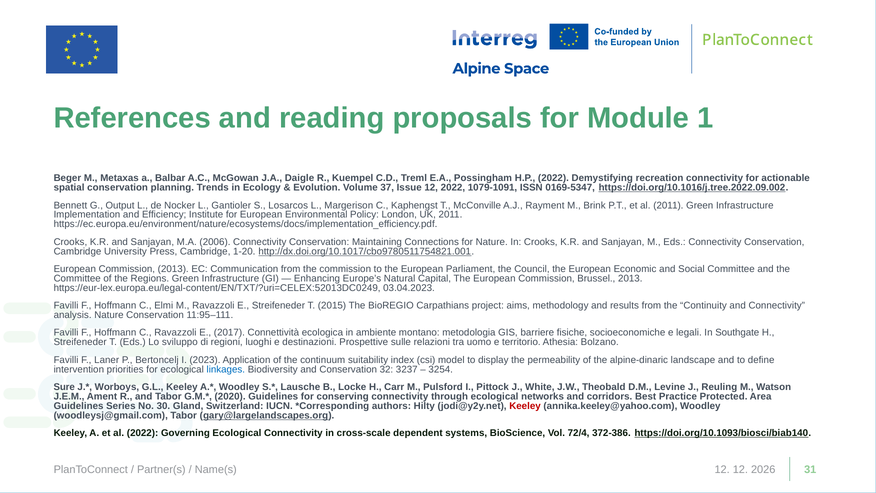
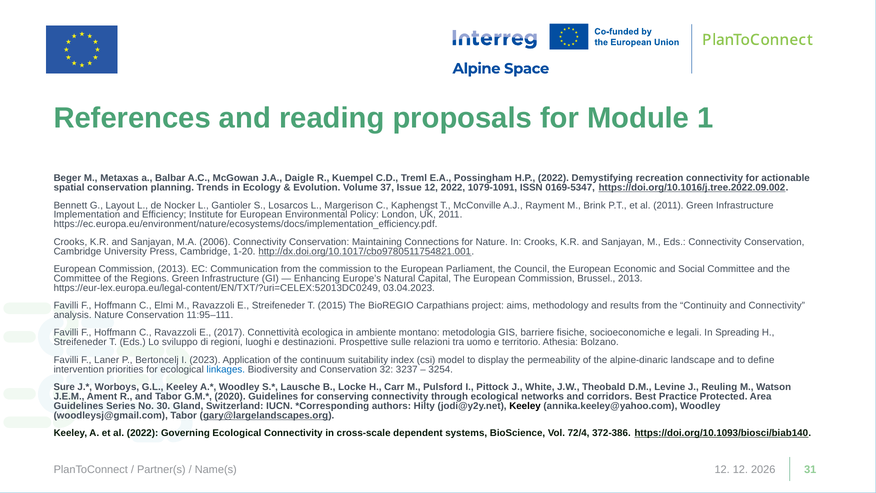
Output: Output -> Layout
Southgate: Southgate -> Spreading
Keeley at (525, 406) colour: red -> black
